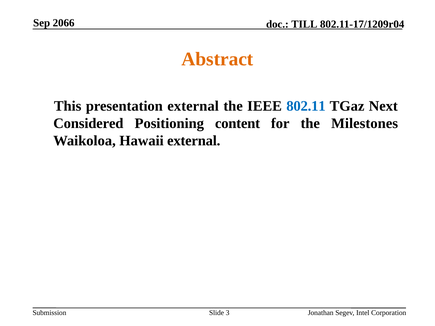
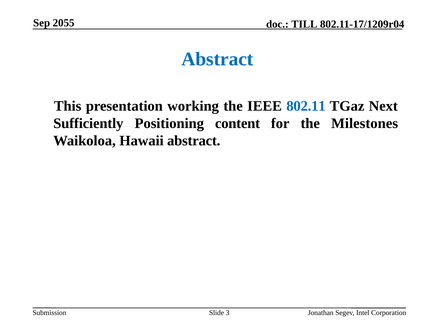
2066: 2066 -> 2055
Abstract at (217, 59) colour: orange -> blue
presentation external: external -> working
Considered: Considered -> Sufficiently
Hawaii external: external -> abstract
